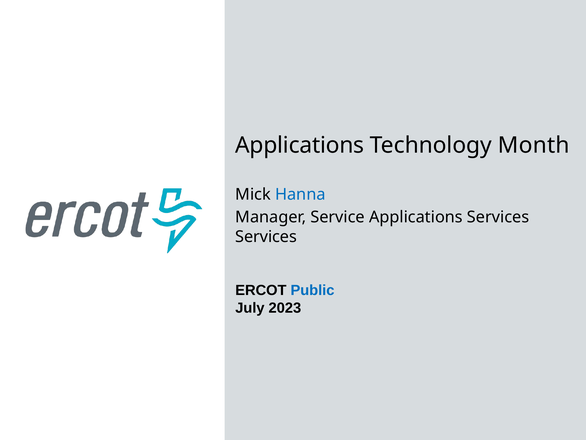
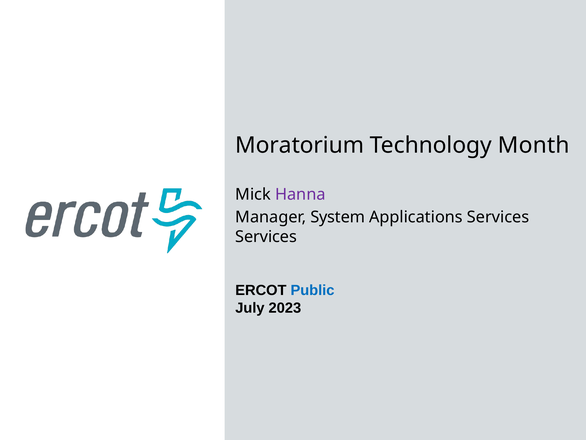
Applications at (300, 145): Applications -> Moratorium
Hanna colour: blue -> purple
Service: Service -> System
